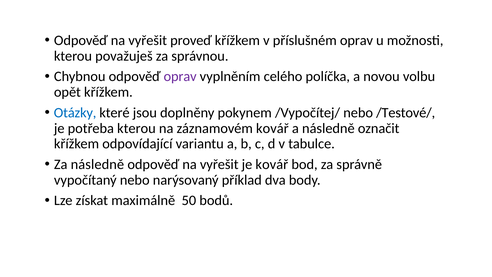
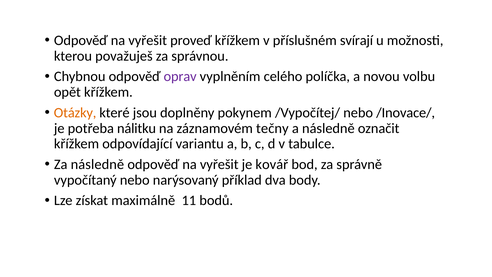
příslušném oprav: oprav -> svírají
Otázky colour: blue -> orange
/Testové/: /Testové/ -> /Inovace/
potřeba kterou: kterou -> nálitku
záznamovém kovář: kovář -> tečny
50: 50 -> 11
